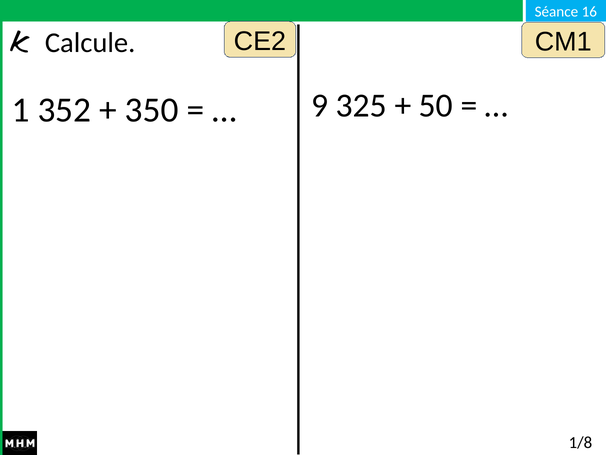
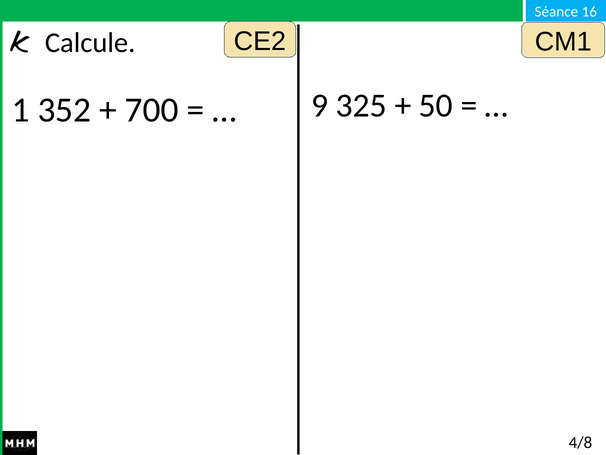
350: 350 -> 700
1/8: 1/8 -> 4/8
